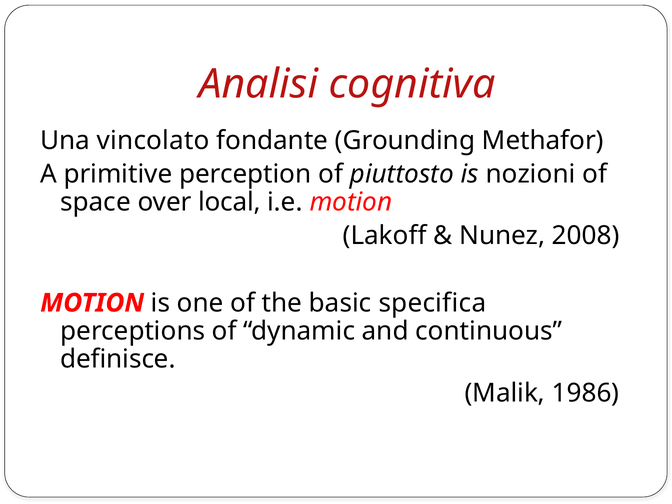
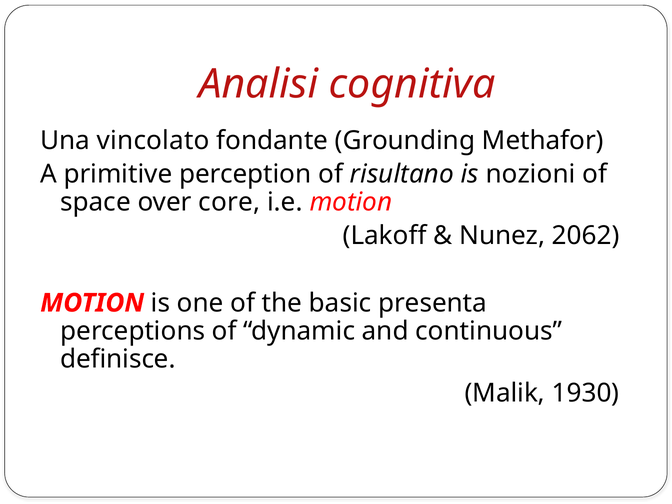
piuttosto: piuttosto -> risultano
local: local -> core
2008: 2008 -> 2062
specifica: specifica -> presenta
1986: 1986 -> 1930
